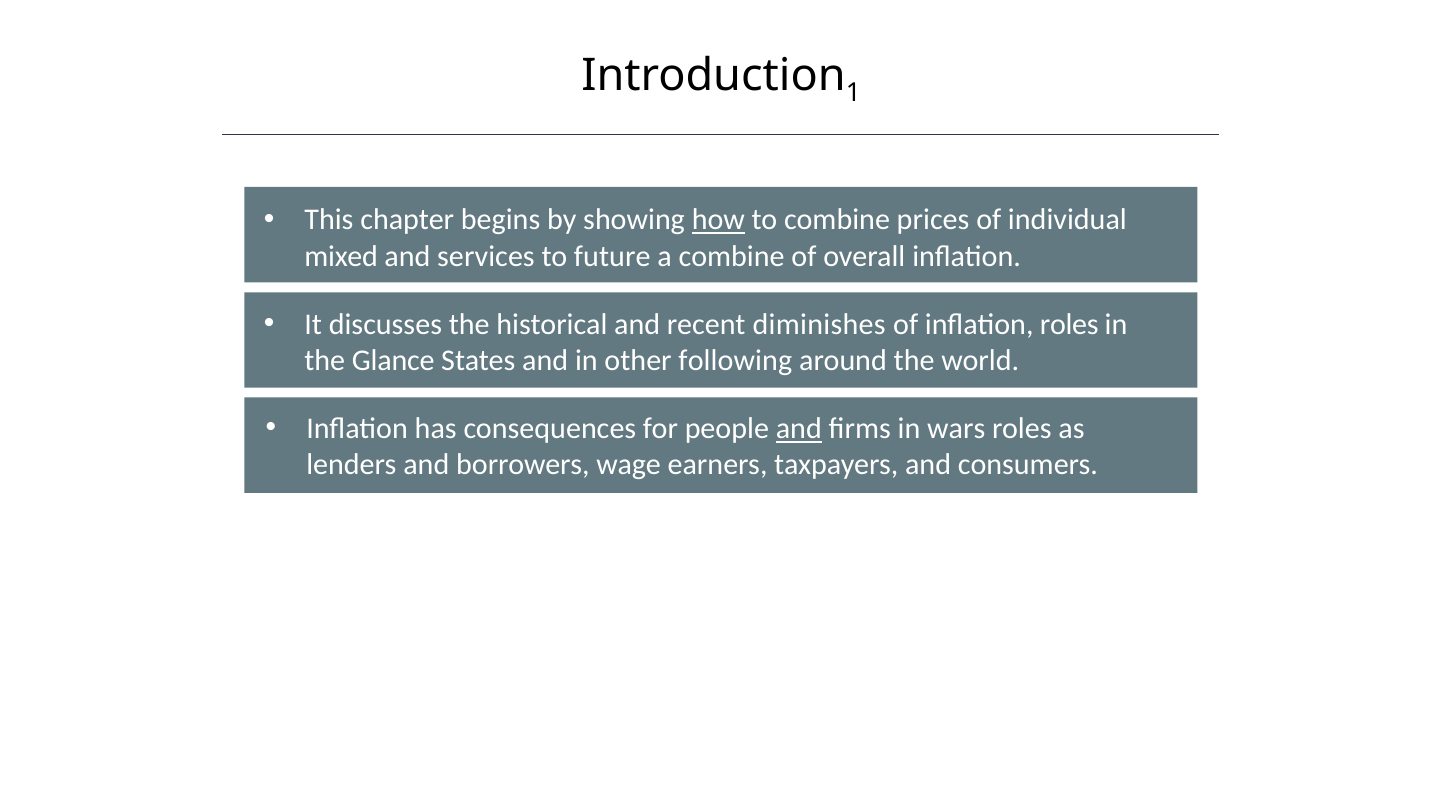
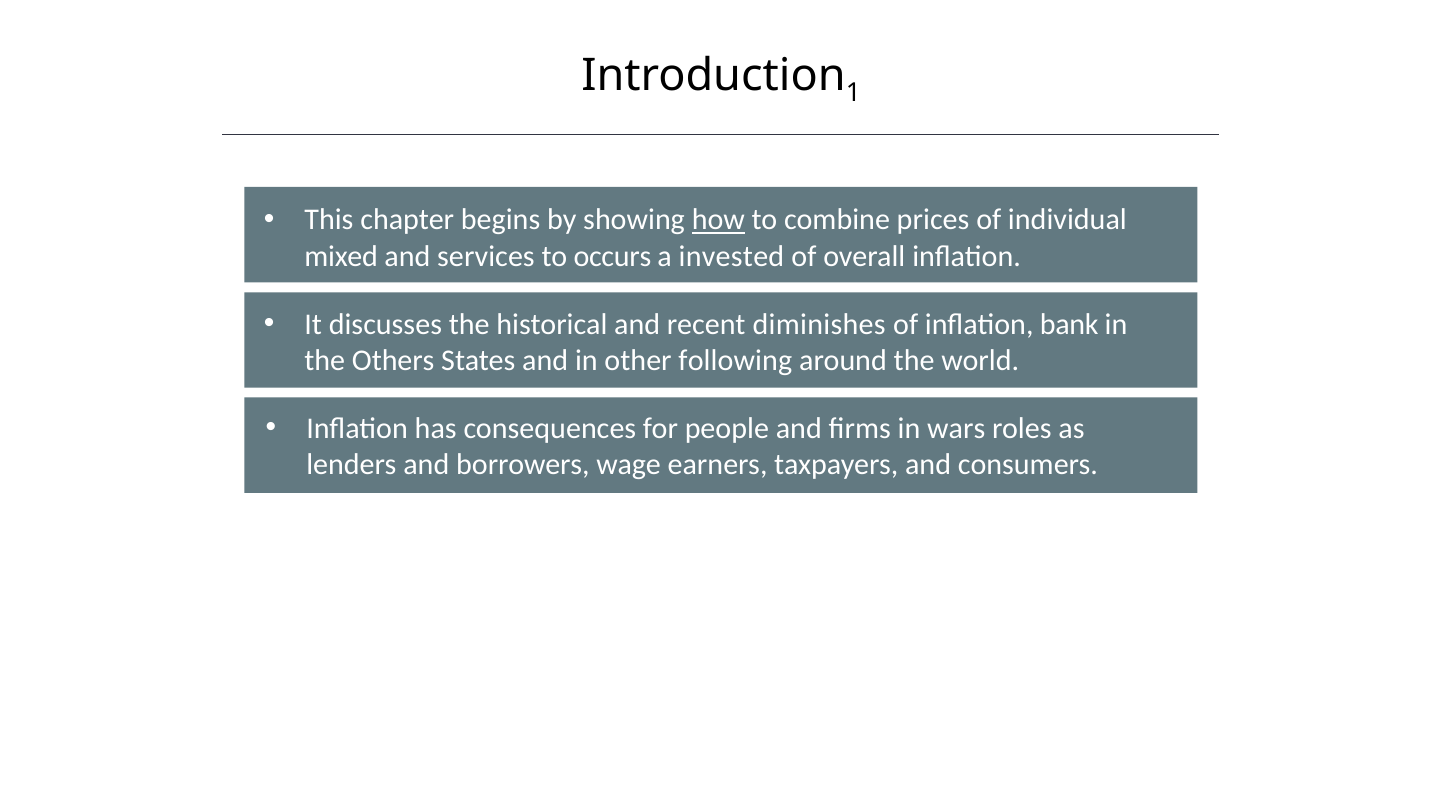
future: future -> occurs
a combine: combine -> invested
inflation roles: roles -> bank
Glance: Glance -> Others
and at (799, 429) underline: present -> none
